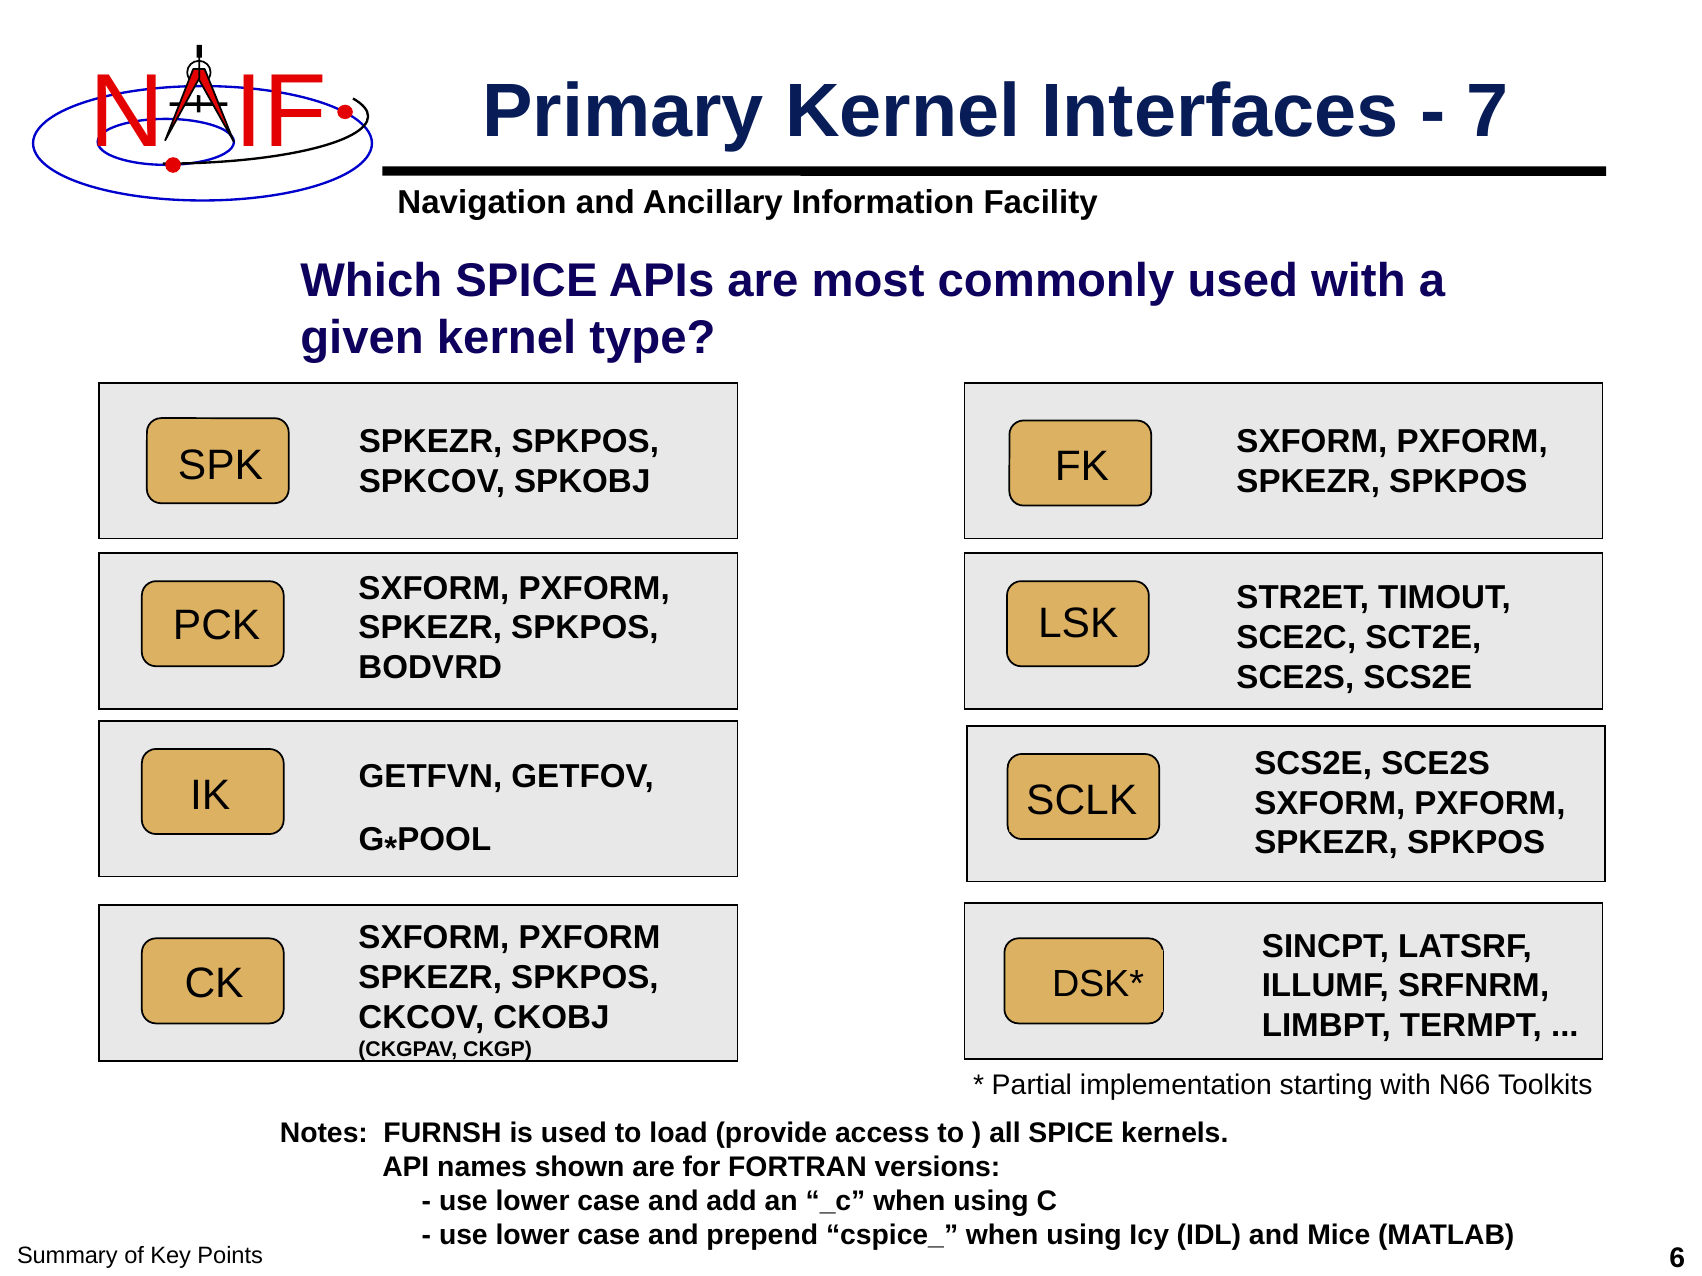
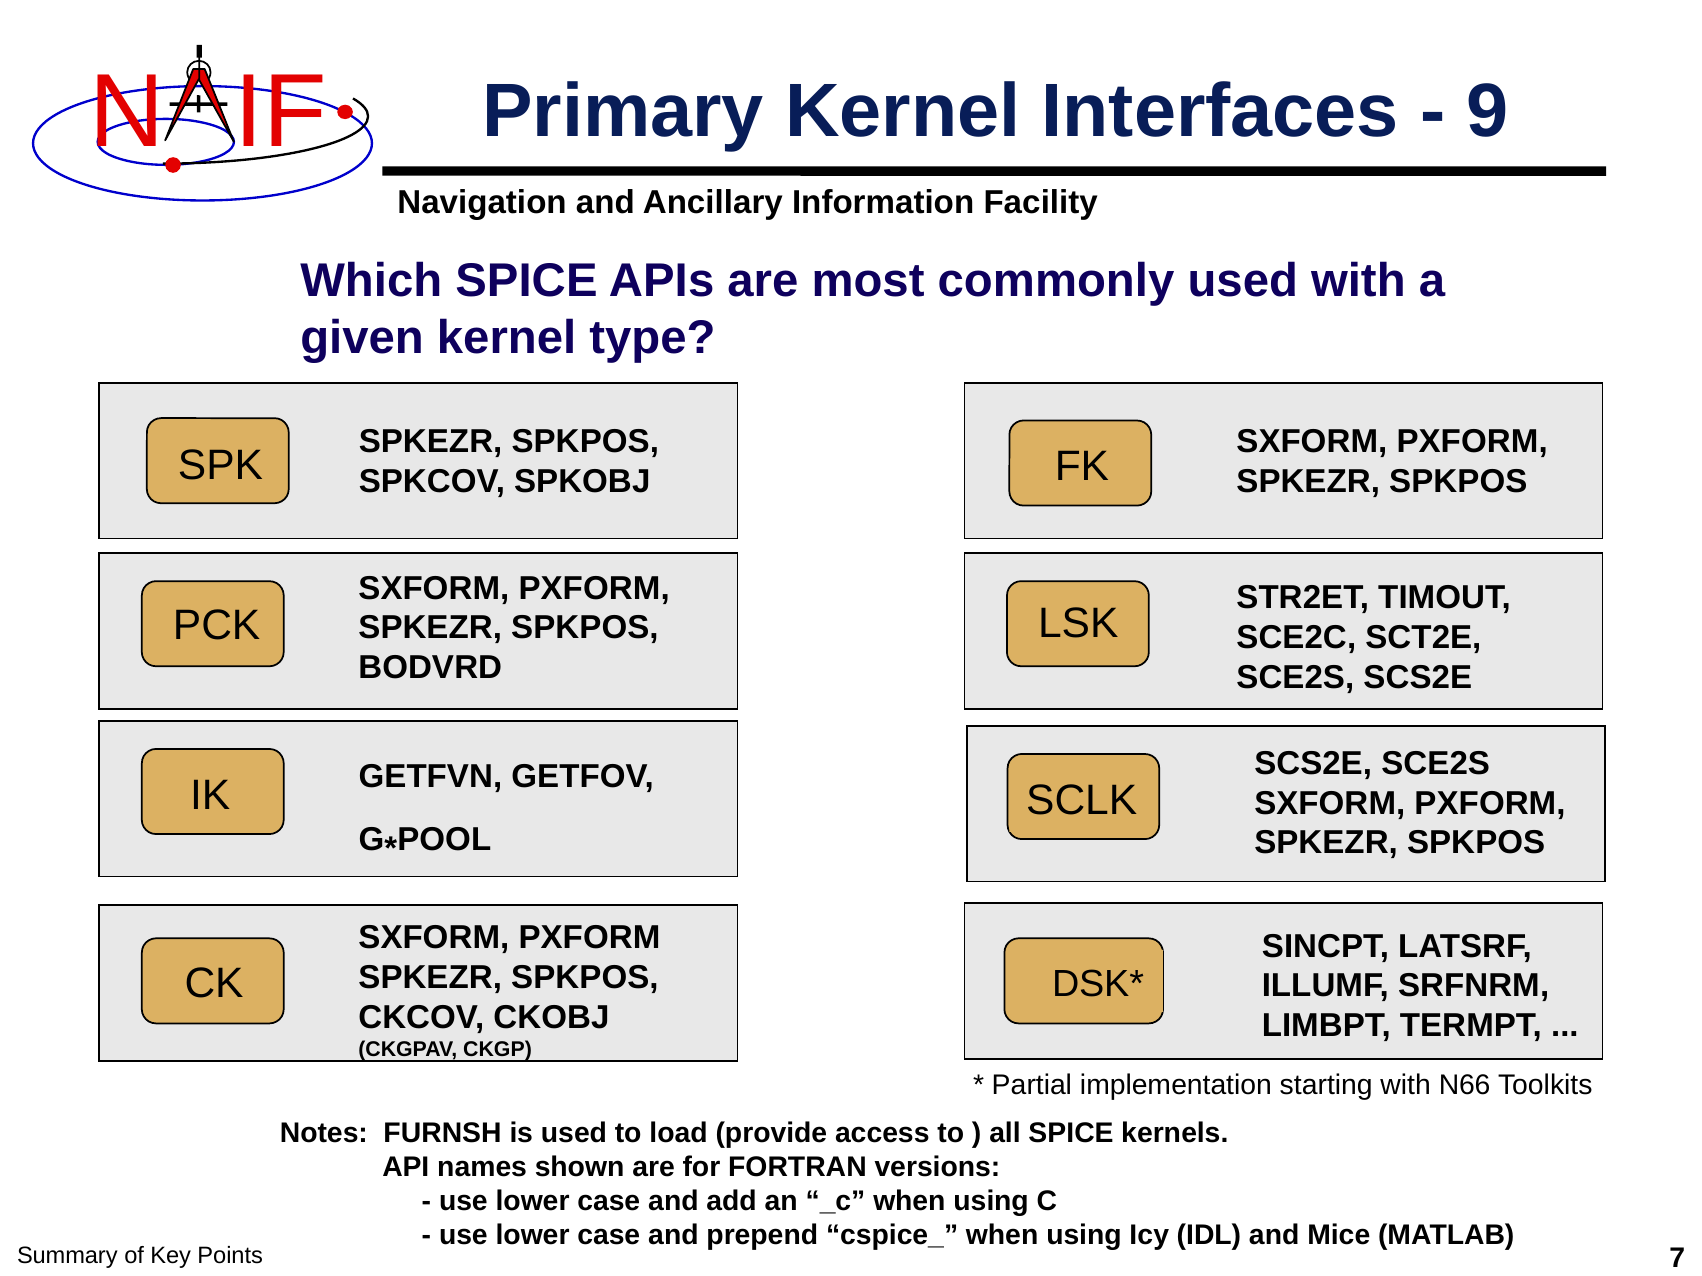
7: 7 -> 9
6: 6 -> 7
